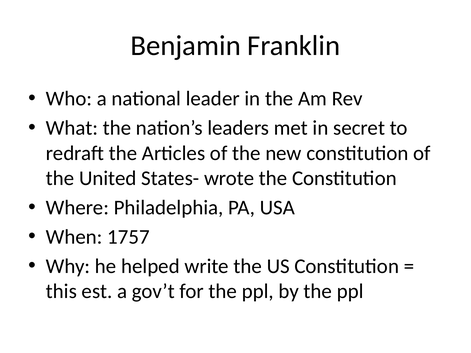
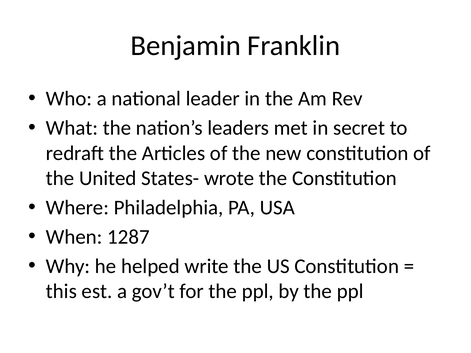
1757: 1757 -> 1287
